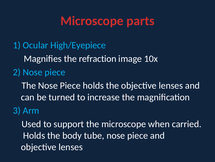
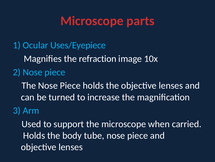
High/Eyepiece: High/Eyepiece -> Uses/Eyepiece
